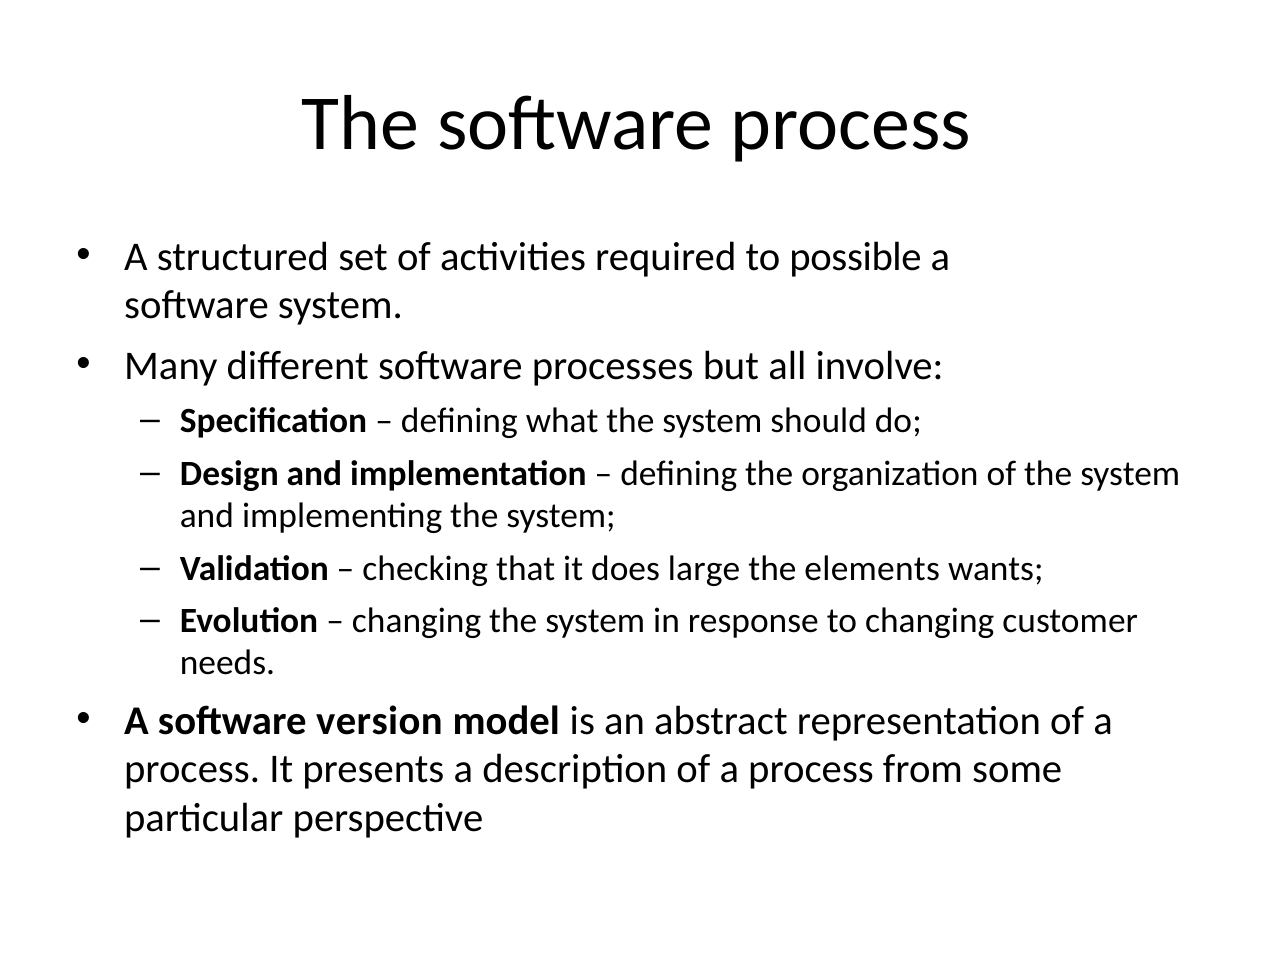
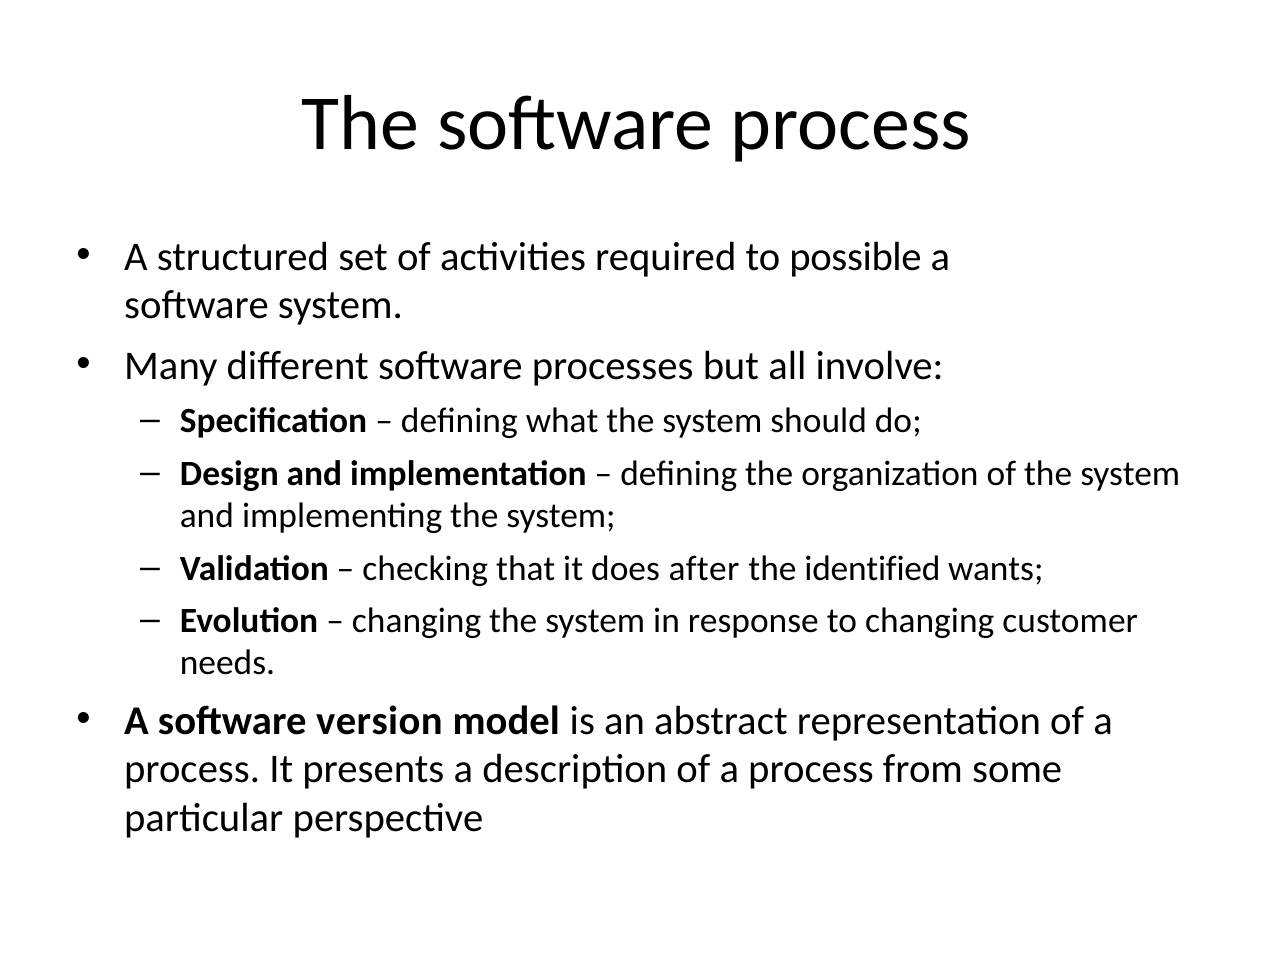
large: large -> after
elements: elements -> identified
